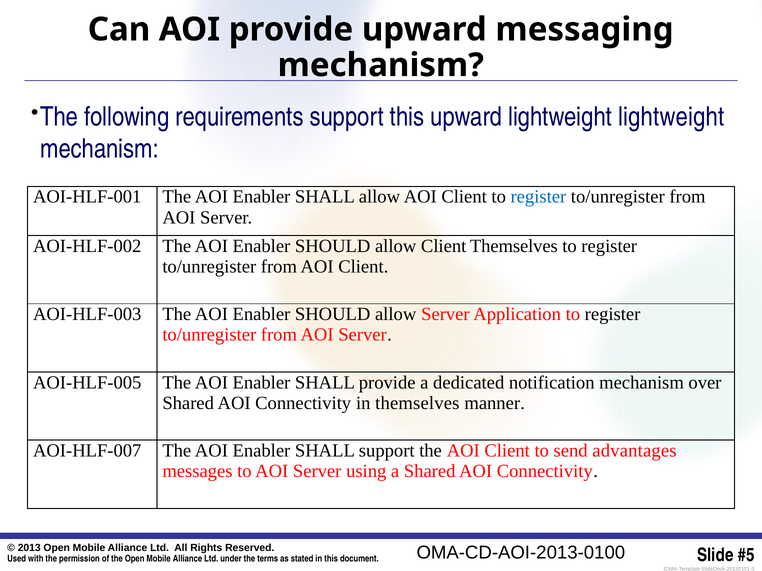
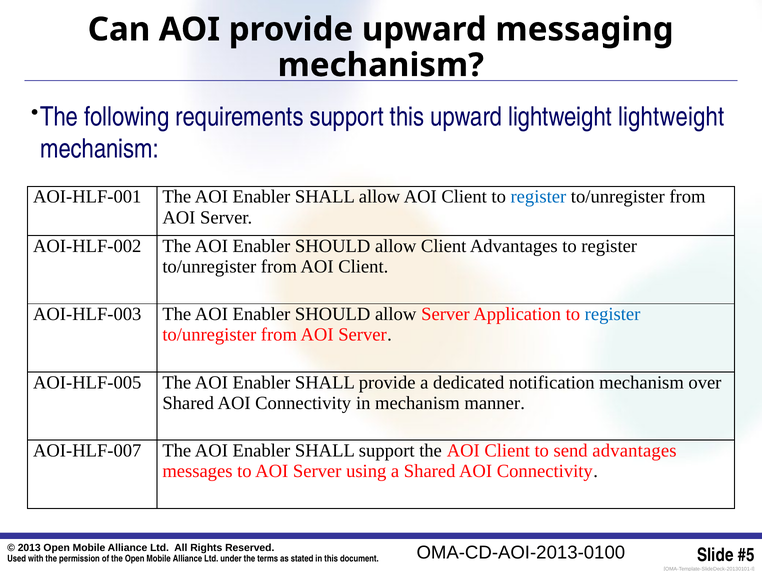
Client Themselves: Themselves -> Advantages
register at (613, 314) colour: black -> blue
in themselves: themselves -> mechanism
